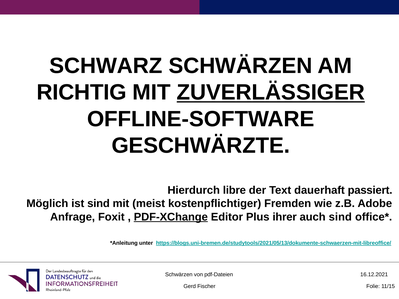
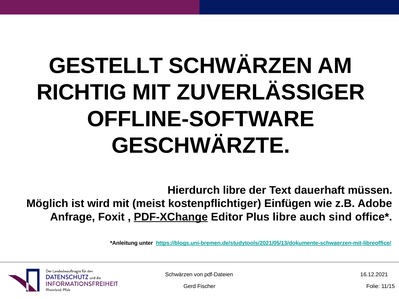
SCHWARZ: SCHWARZ -> GESTELLT
ZUVERLÄSSIGER underline: present -> none
passiert: passiert -> müssen
ist sind: sind -> wird
Fremden: Fremden -> Einfügen
Plus ihrer: ihrer -> libre
